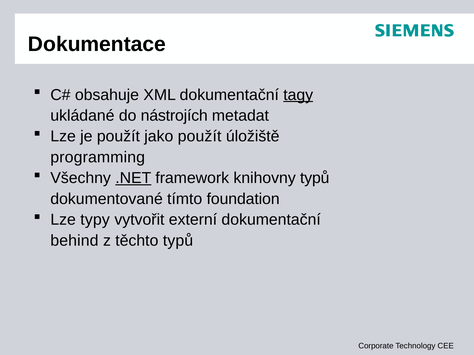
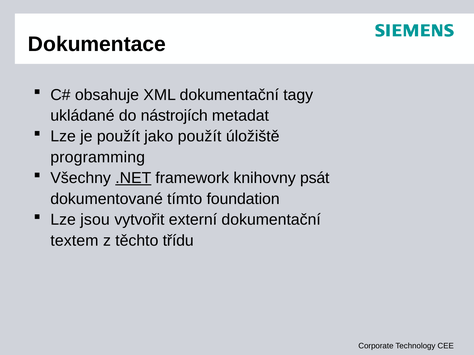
tagy underline: present -> none
knihovny typů: typů -> psát
typy: typy -> jsou
behind: behind -> textem
těchto typů: typů -> třídu
